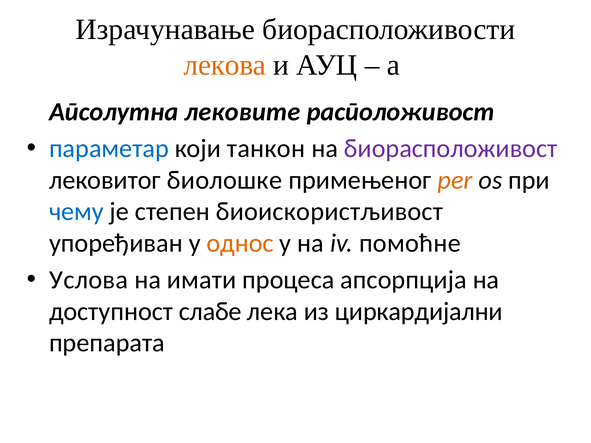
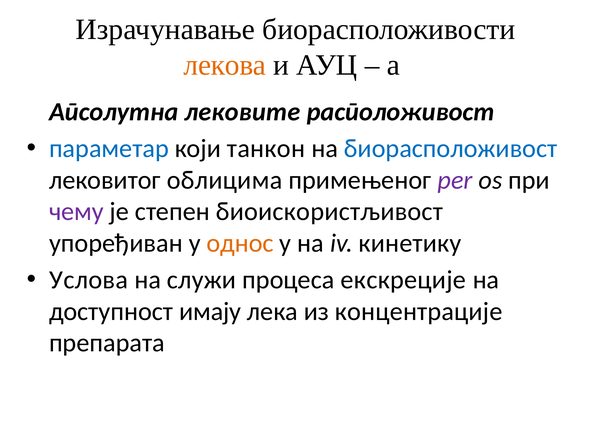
биорасположивост colour: purple -> blue
биолошке: биолошке -> облицима
per colour: orange -> purple
чему colour: blue -> purple
помоћне: помоћне -> кинетику
имати: имати -> служи
апсорпција: апсорпција -> екскреције
слабе: слабе -> имају
циркардијални: циркардијални -> концентрације
